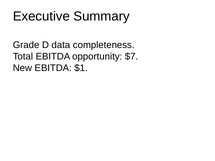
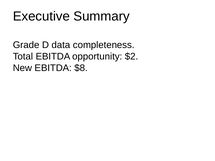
$7: $7 -> $2
$1: $1 -> $8
